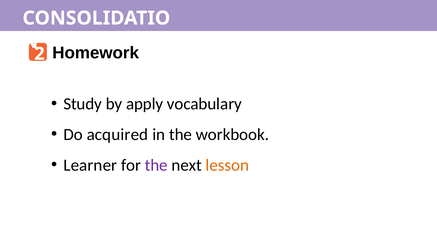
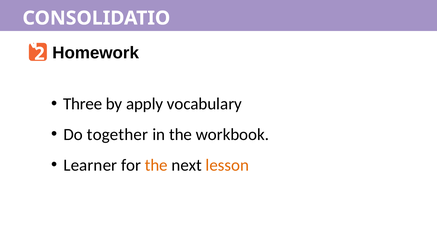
Study: Study -> Three
acquired: acquired -> together
the at (156, 165) colour: purple -> orange
